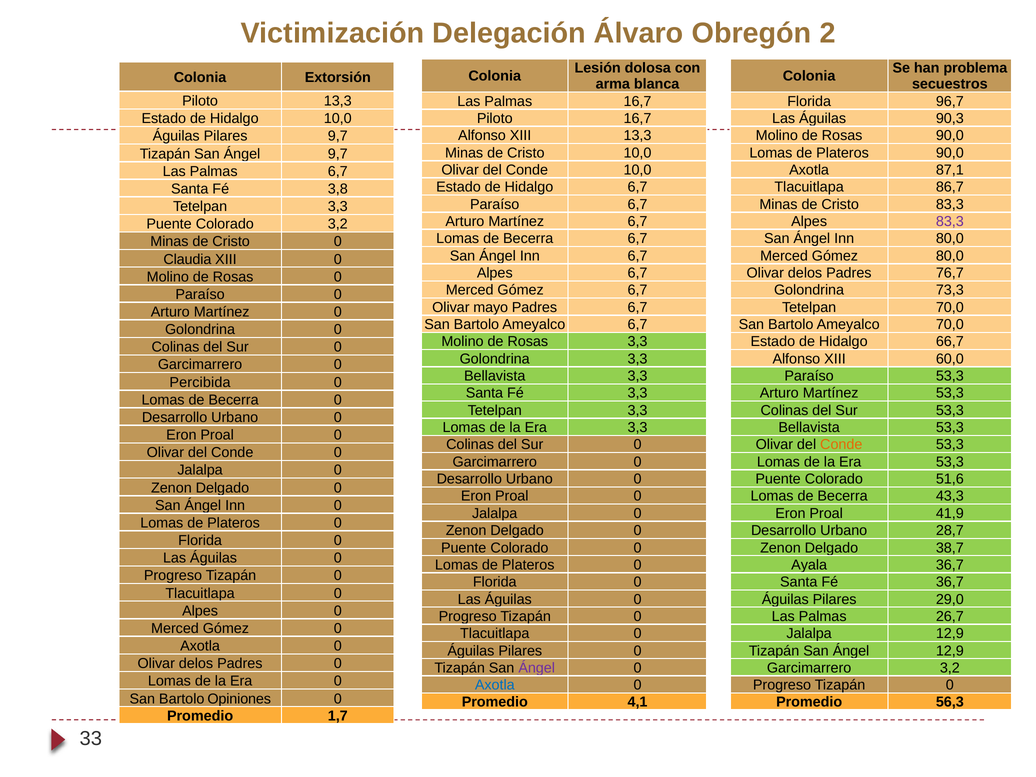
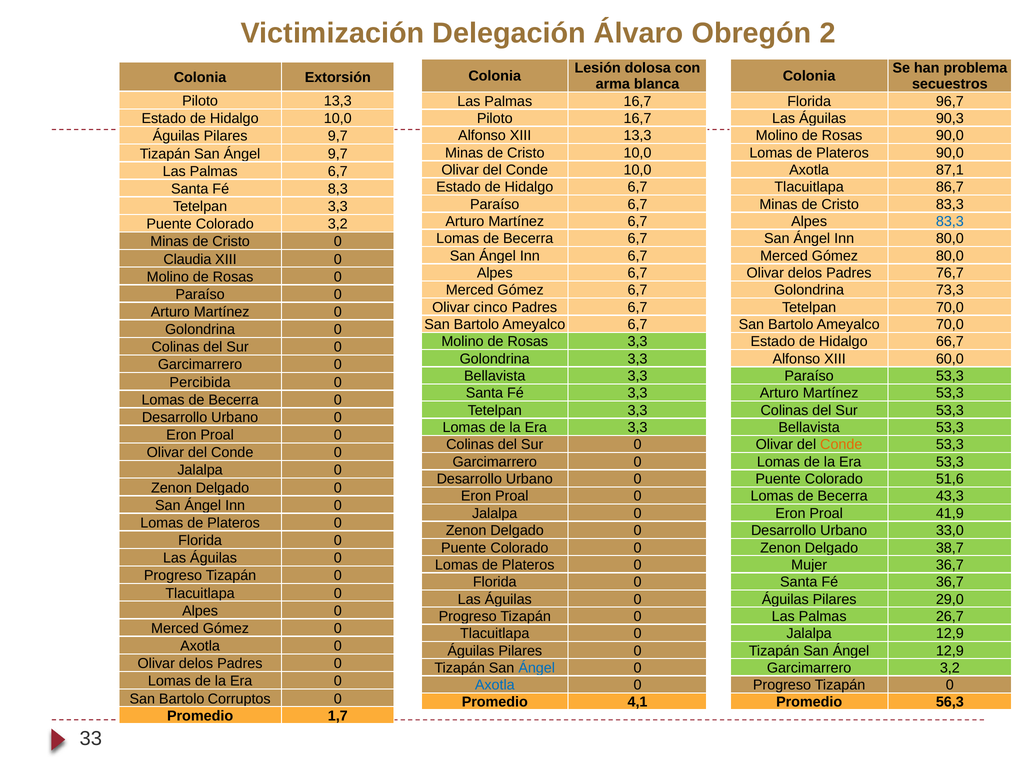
3,8: 3,8 -> 8,3
83,3 at (950, 221) colour: purple -> blue
mayo: mayo -> cinco
28,7: 28,7 -> 33,0
Ayala: Ayala -> Mujer
Ángel at (537, 668) colour: purple -> blue
Opiniones: Opiniones -> Corruptos
